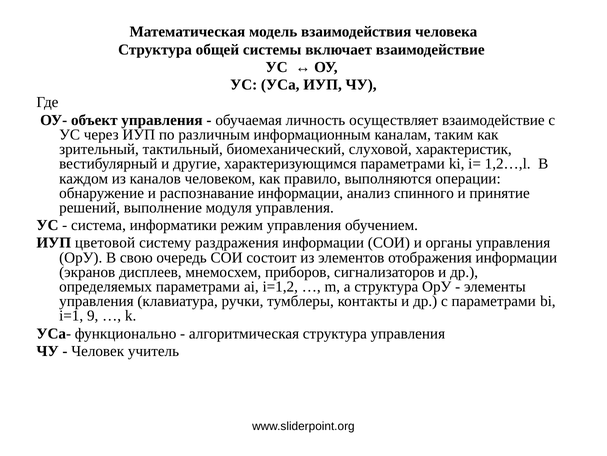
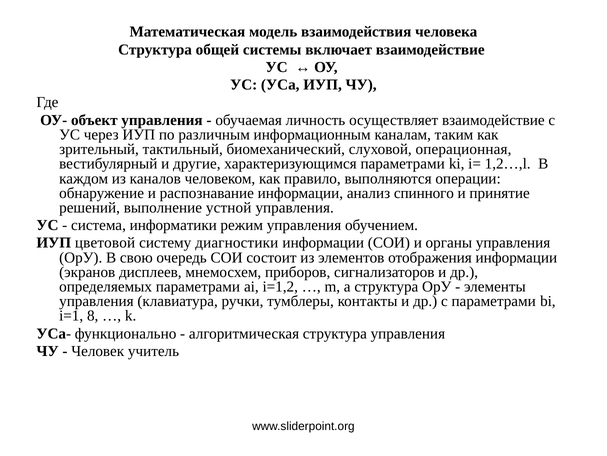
характеристик: характеристик -> операционная
модуля: модуля -> устной
раздражения: раздражения -> диагностики
9: 9 -> 8
